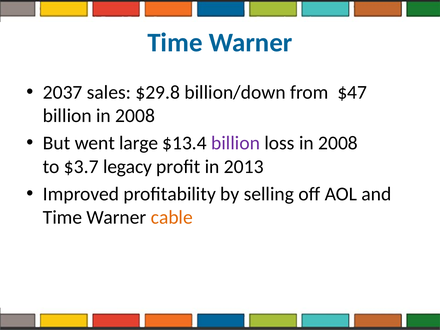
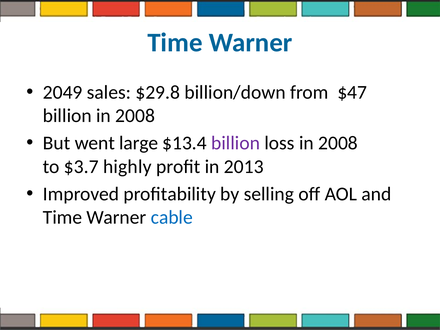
2037: 2037 -> 2049
legacy: legacy -> highly
cable colour: orange -> blue
